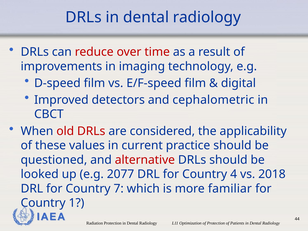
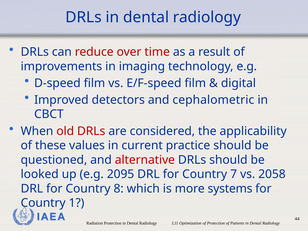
2077: 2077 -> 2095
4: 4 -> 7
2018: 2018 -> 2058
7: 7 -> 8
familiar: familiar -> systems
